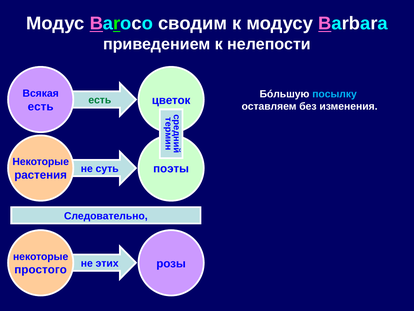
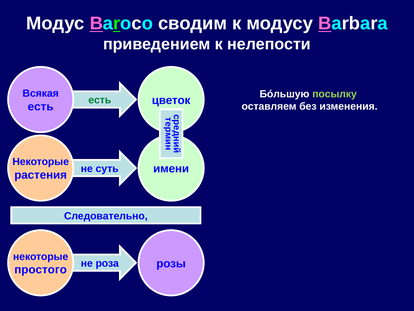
посылку colour: light blue -> light green
поэты: поэты -> имени
этих: этих -> роза
